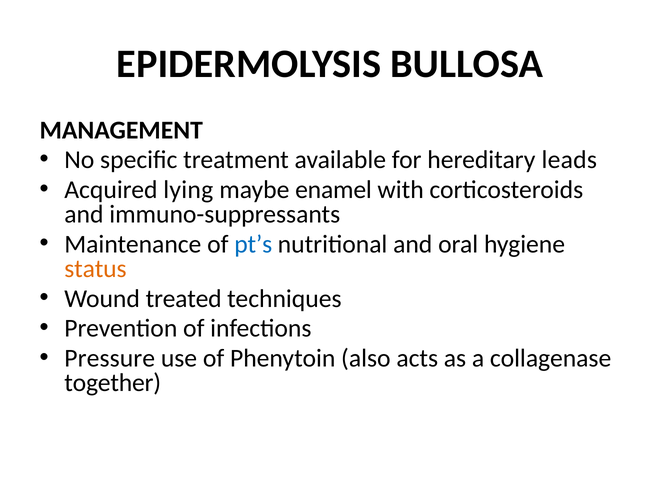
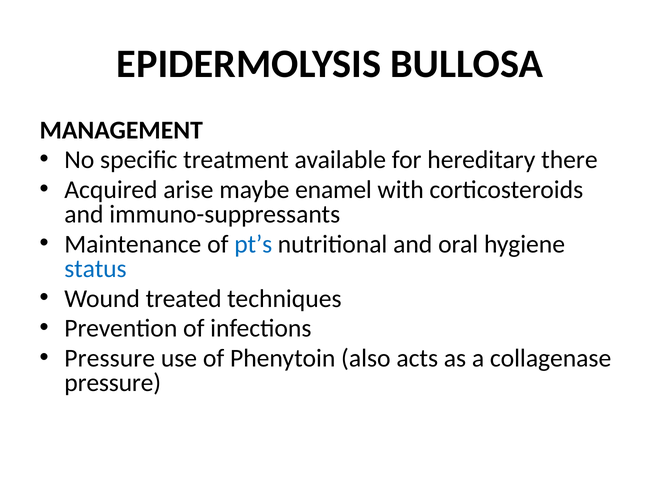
leads: leads -> there
lying: lying -> arise
status colour: orange -> blue
together at (113, 383): together -> pressure
